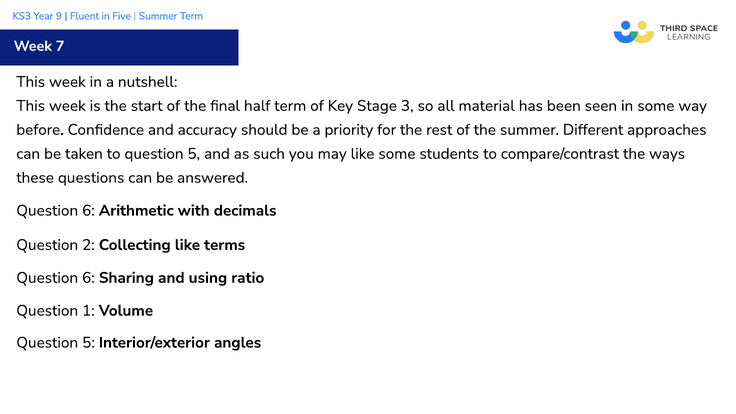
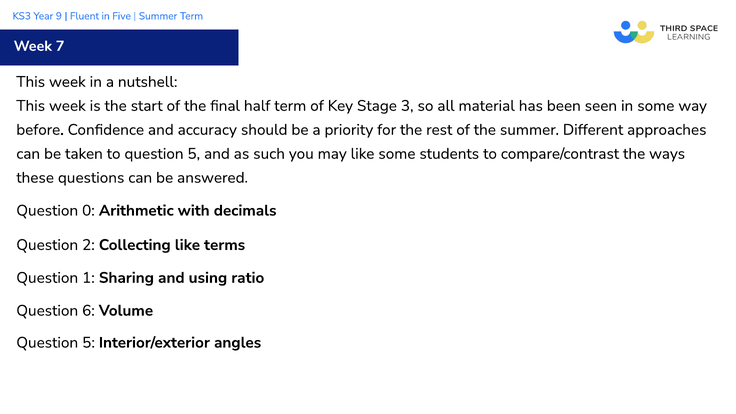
6 at (88, 211): 6 -> 0
6 at (88, 278): 6 -> 1
1: 1 -> 6
